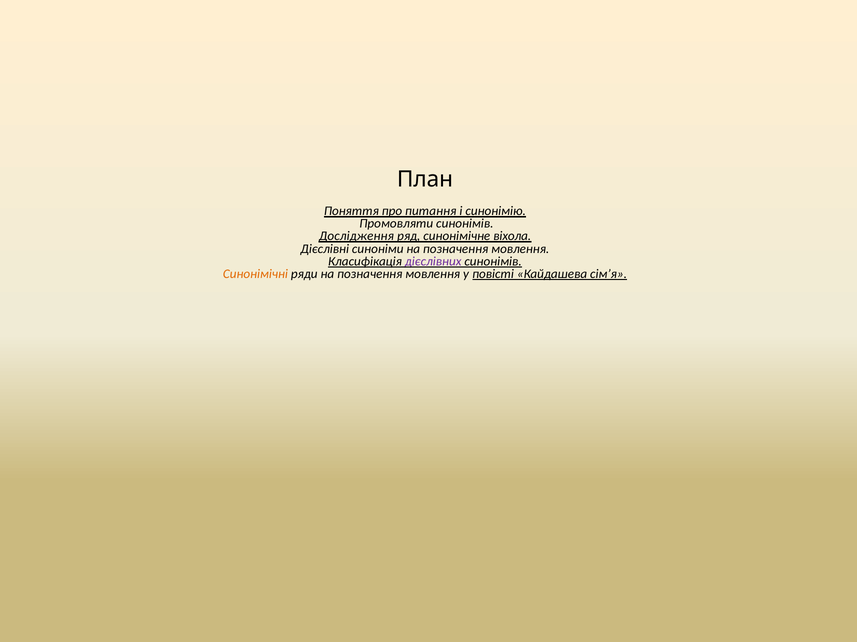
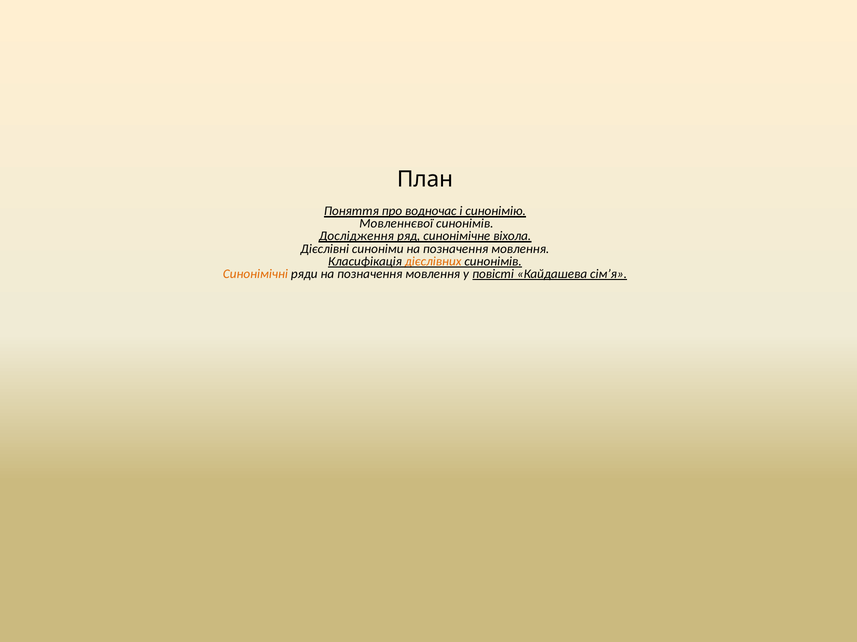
питання: питання -> водночас
Промовляти: Промовляти -> Мовленнєвої
дієслівних colour: purple -> orange
